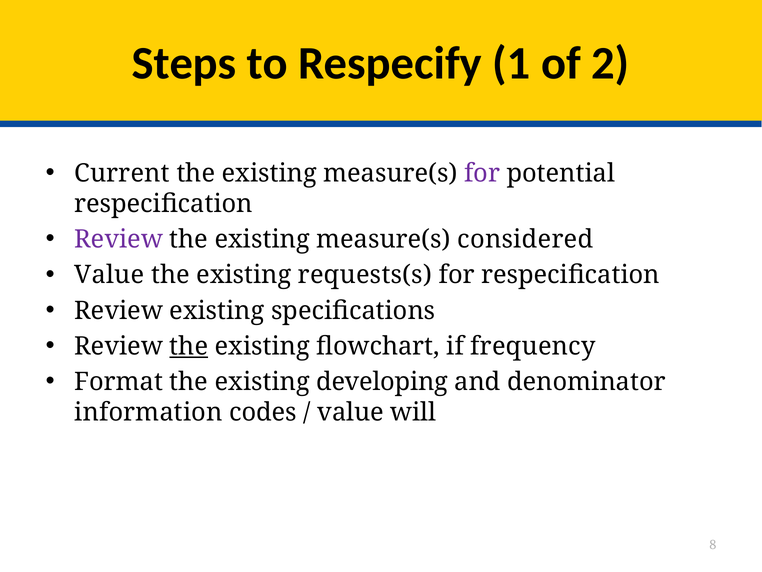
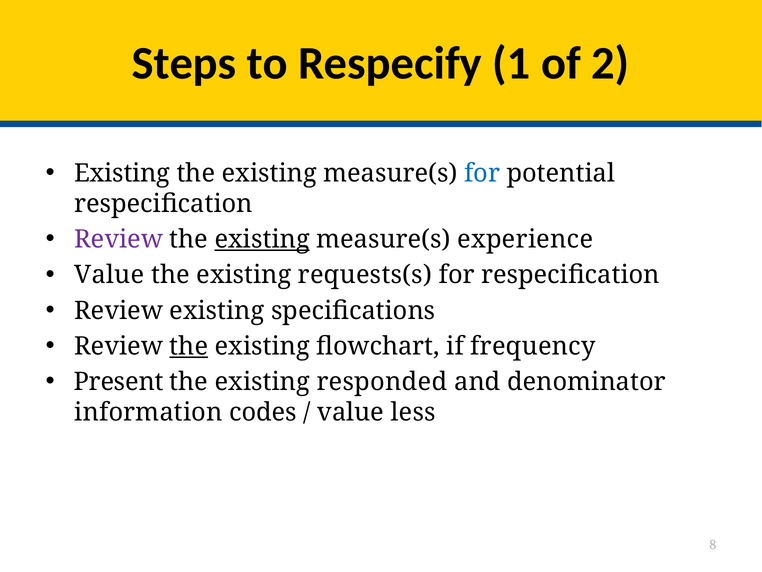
Current at (122, 173): Current -> Existing
for at (482, 173) colour: purple -> blue
existing at (262, 239) underline: none -> present
considered: considered -> experience
Format: Format -> Present
developing: developing -> responded
will: will -> less
